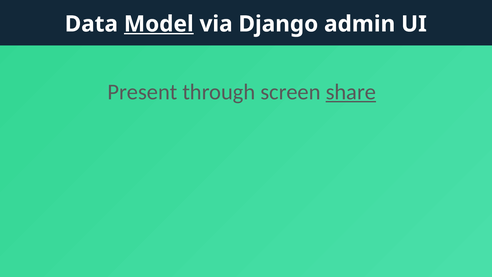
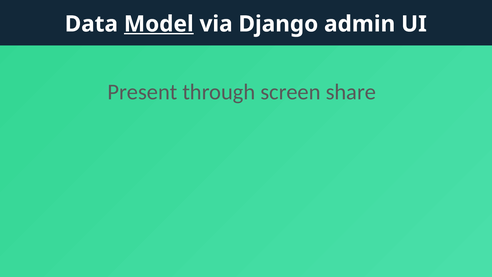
share underline: present -> none
